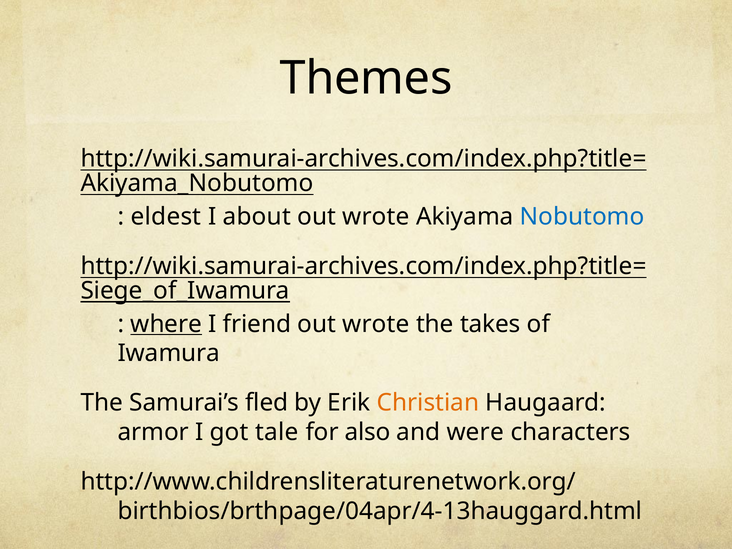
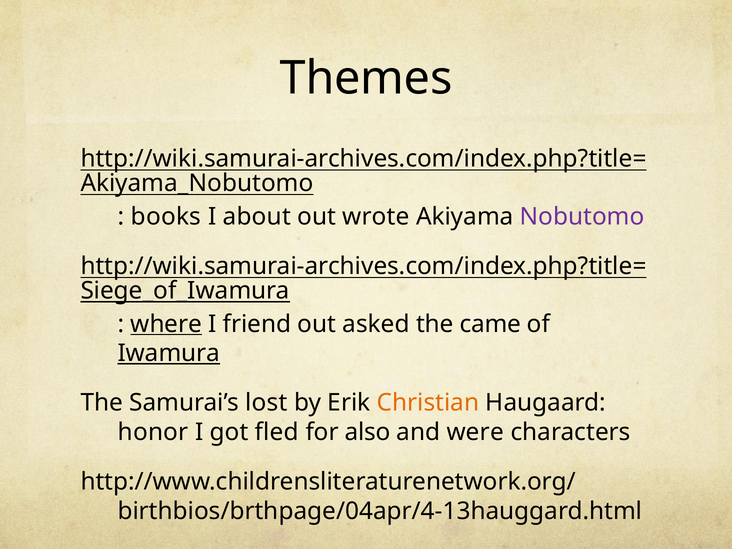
eldest: eldest -> books
Nobutomo colour: blue -> purple
wrote at (376, 324): wrote -> asked
takes: takes -> came
Iwamura underline: none -> present
fled: fled -> lost
armor: armor -> honor
tale: tale -> fled
